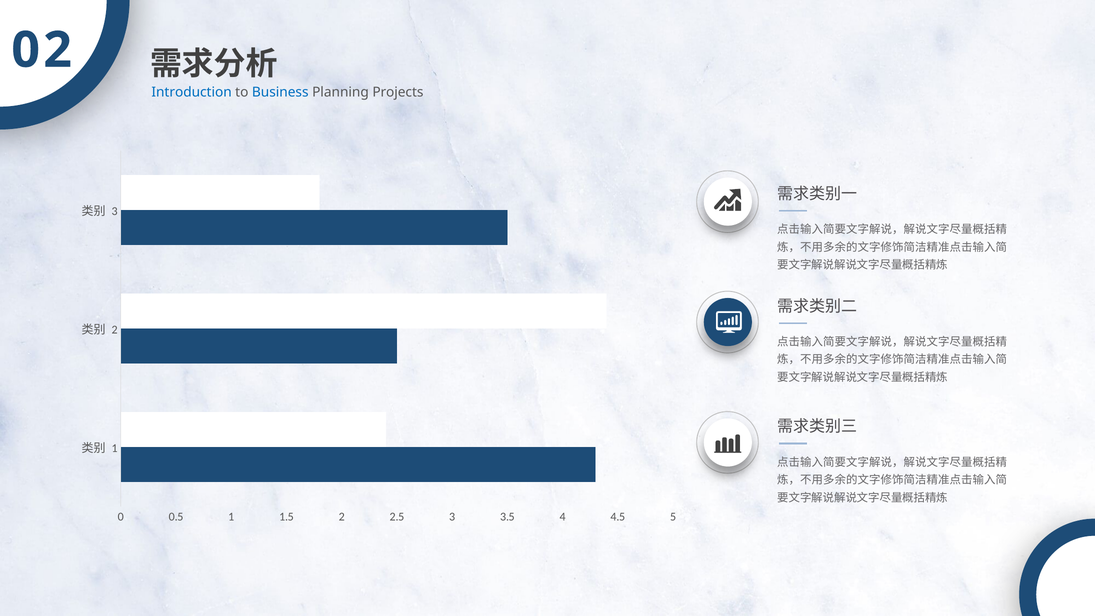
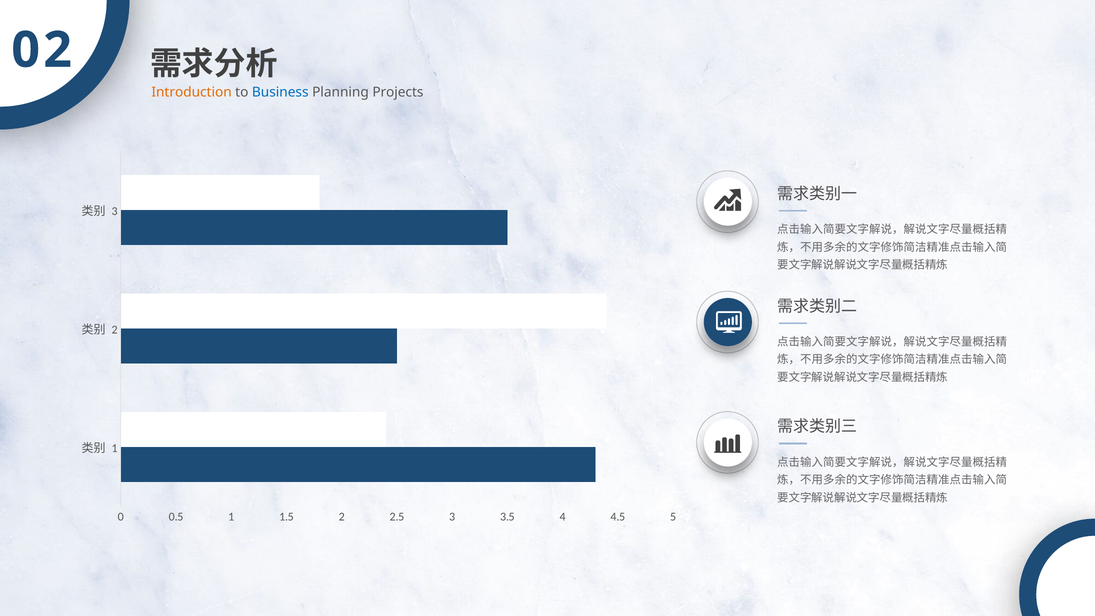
Introduction colour: blue -> orange
